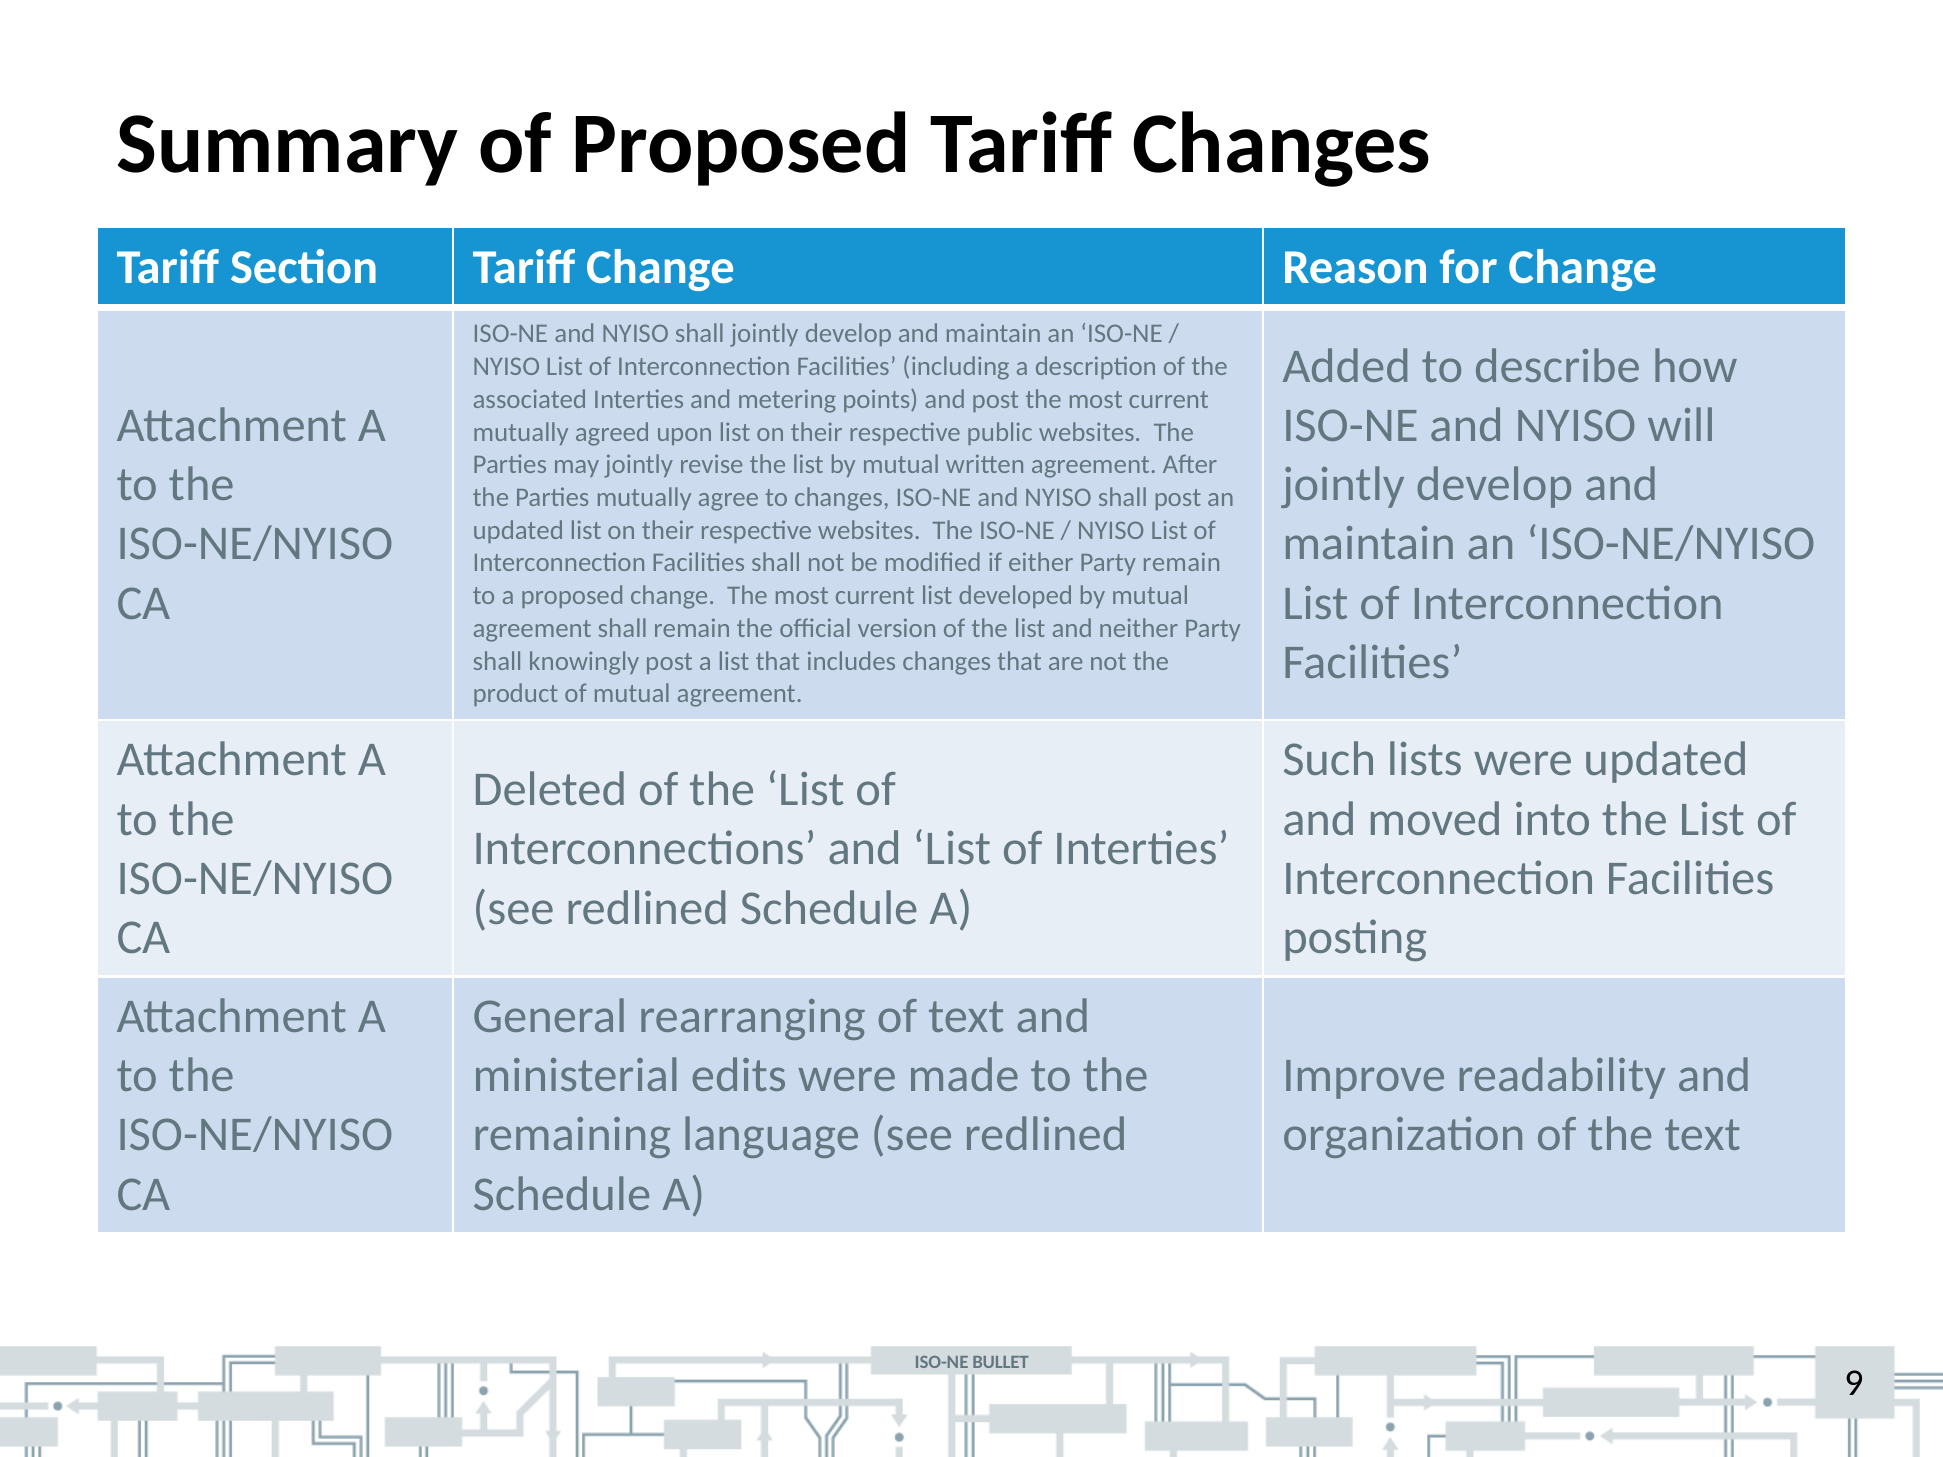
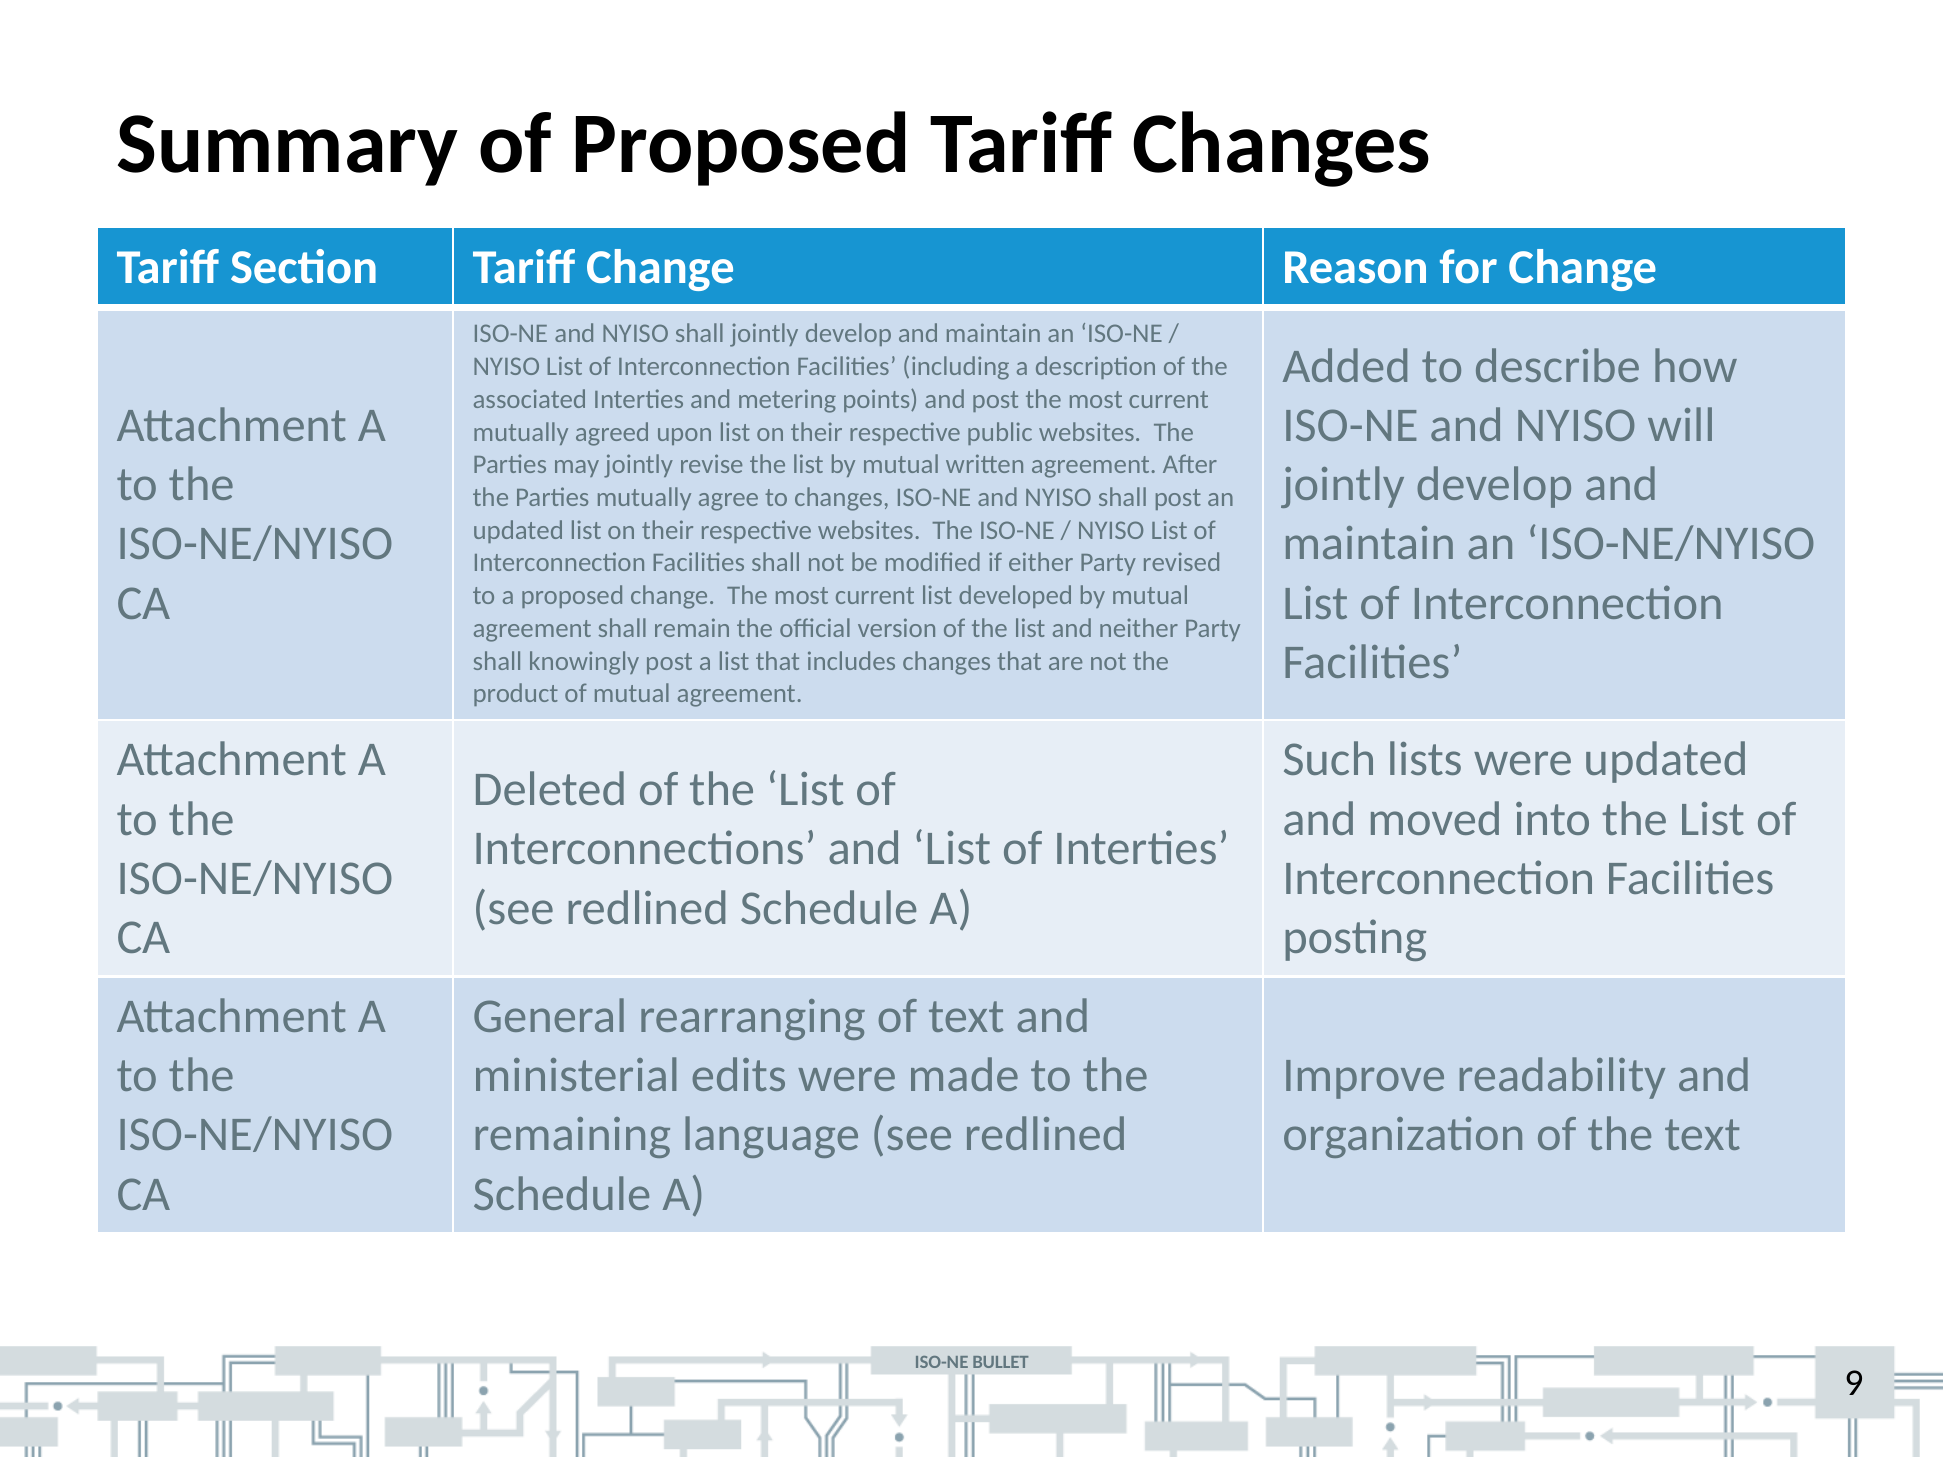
Party remain: remain -> revised
